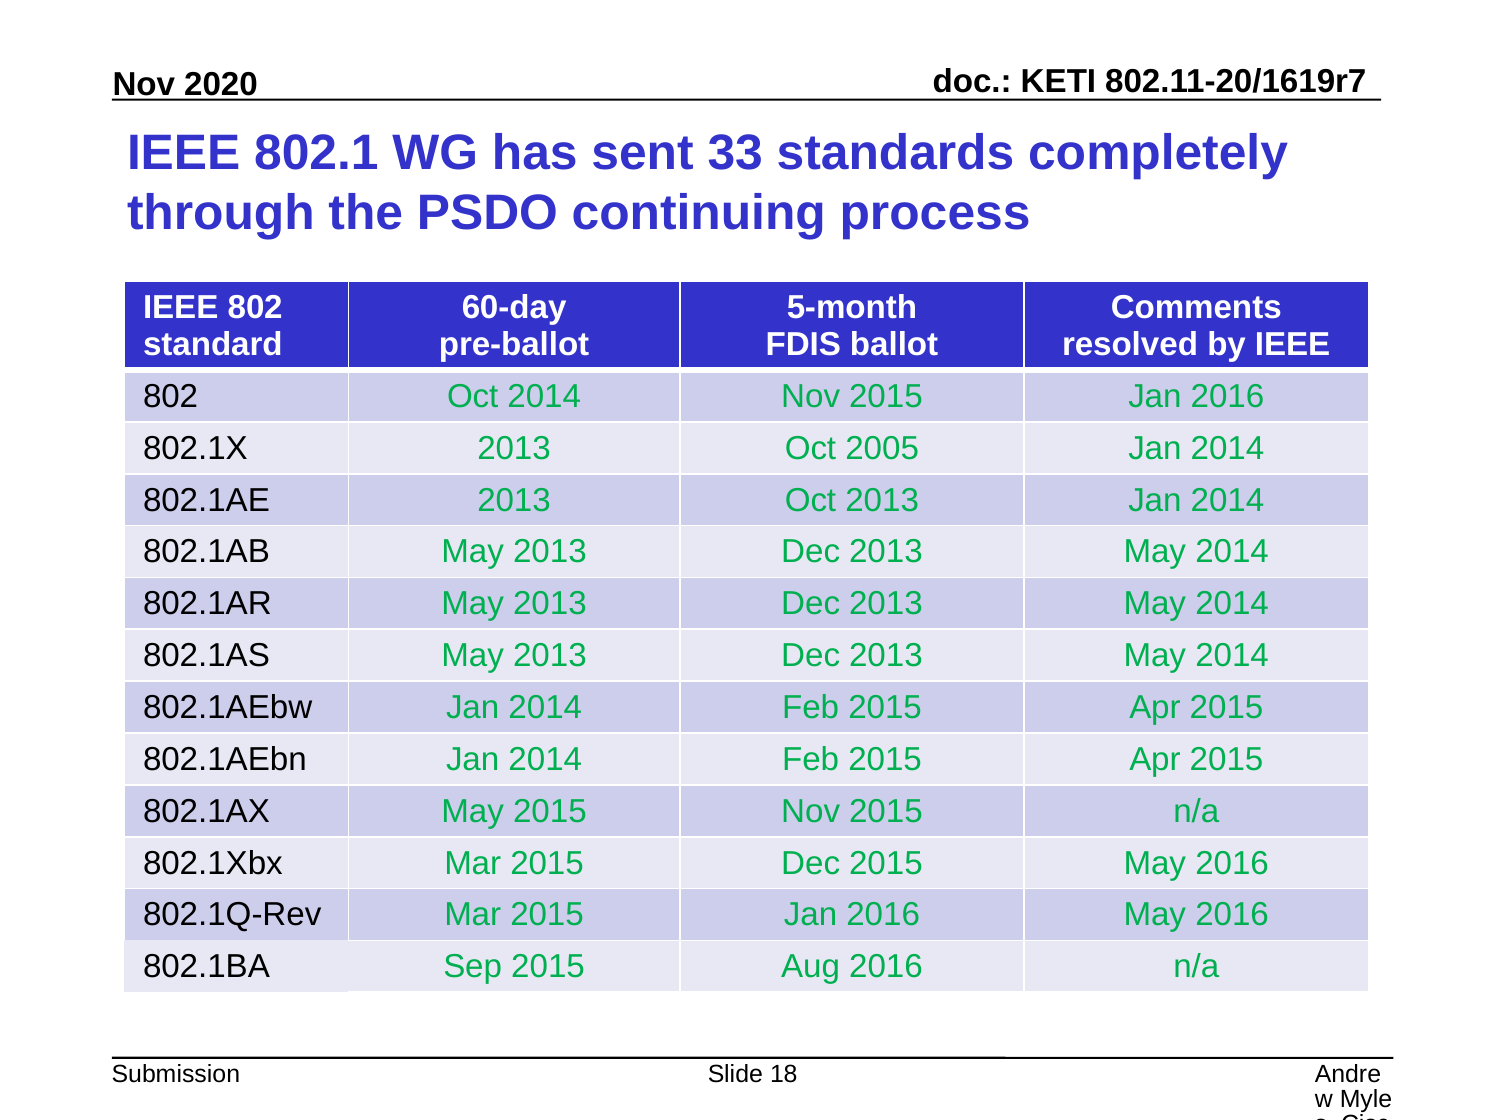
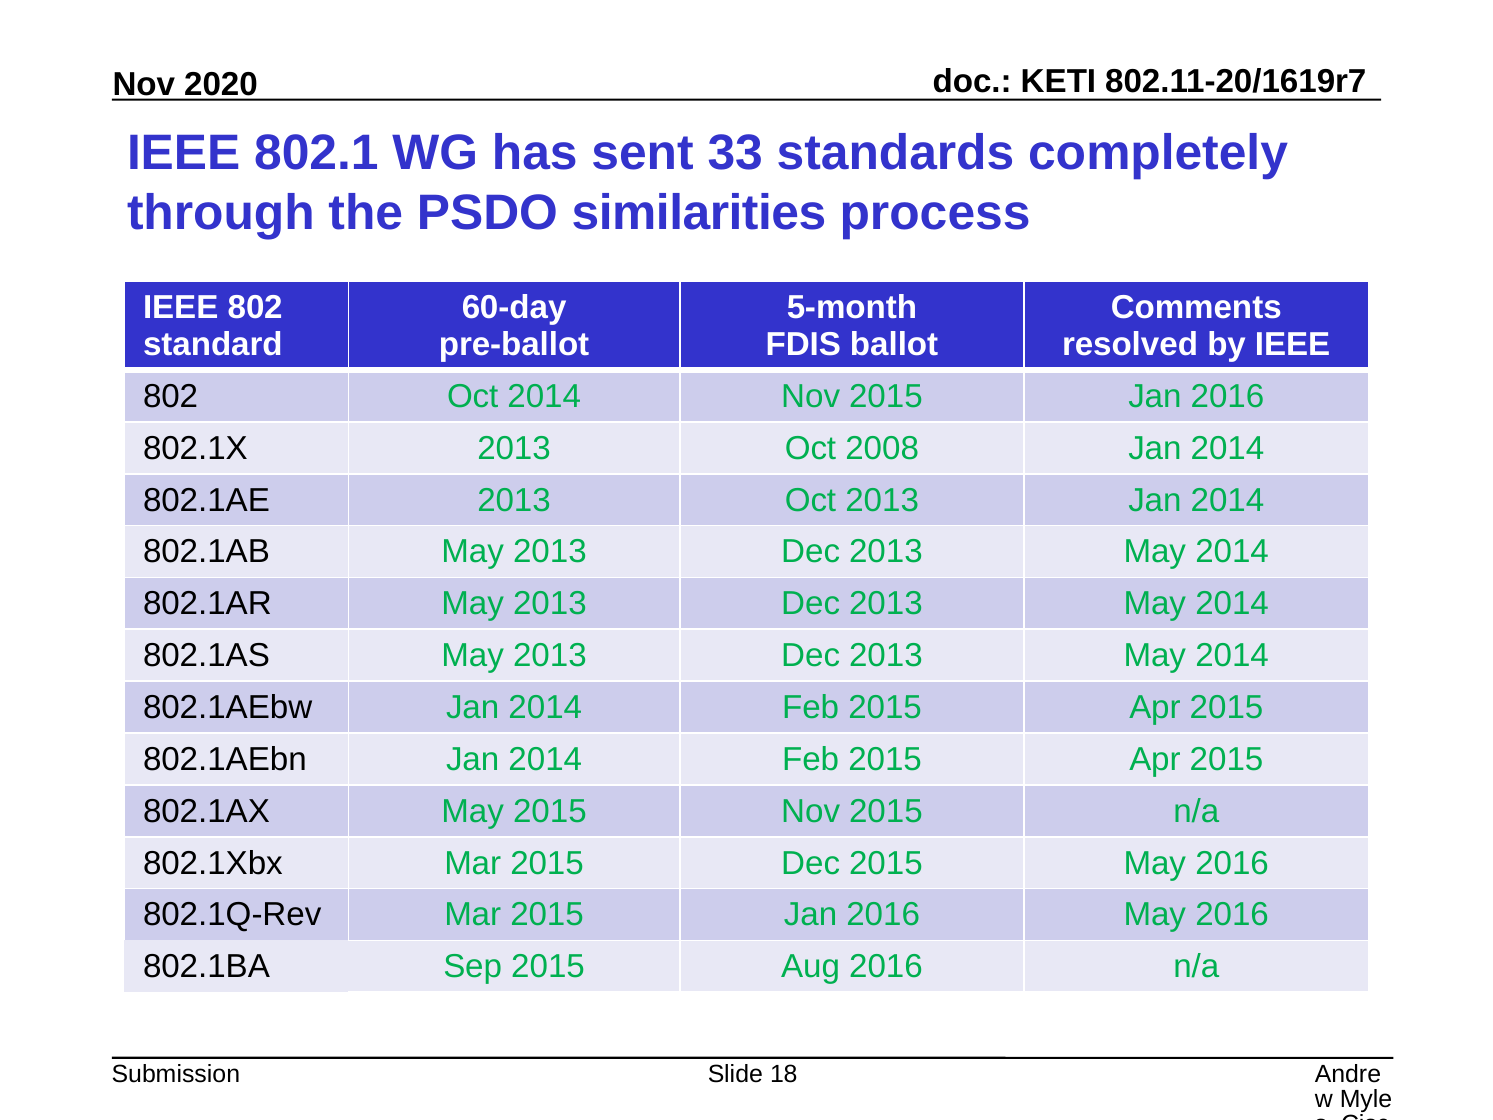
continuing: continuing -> similarities
2005: 2005 -> 2008
